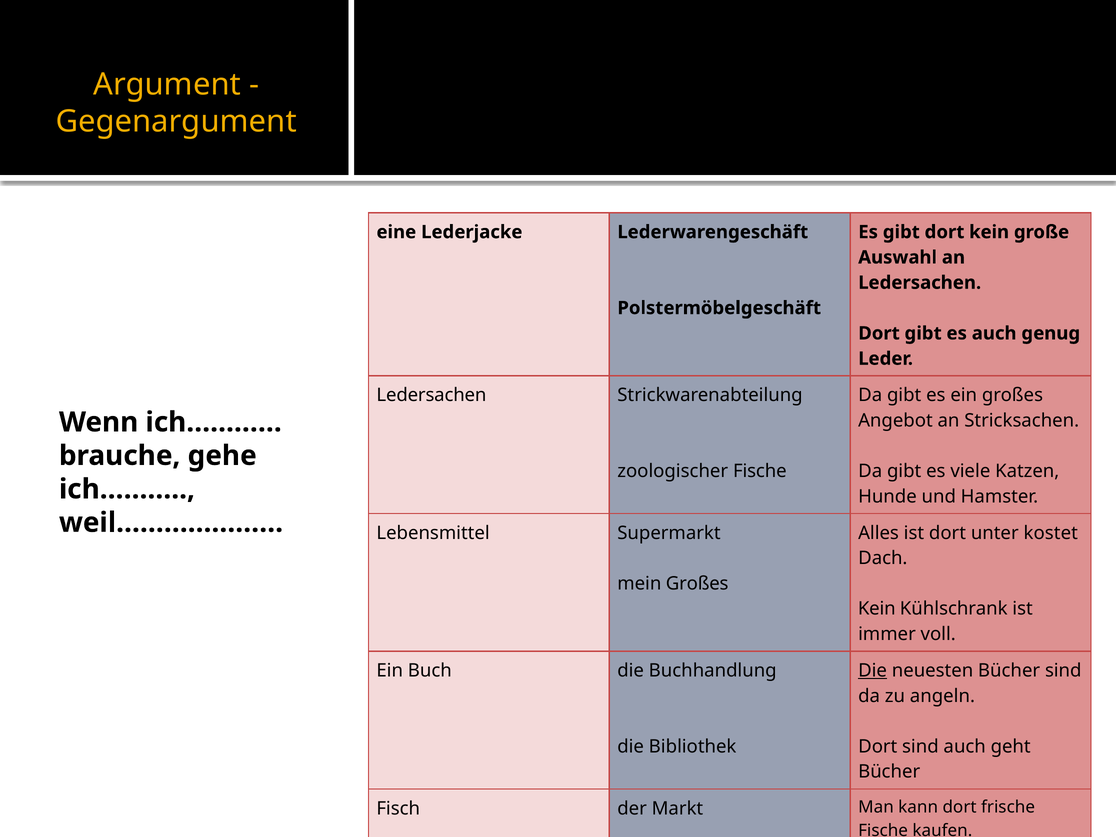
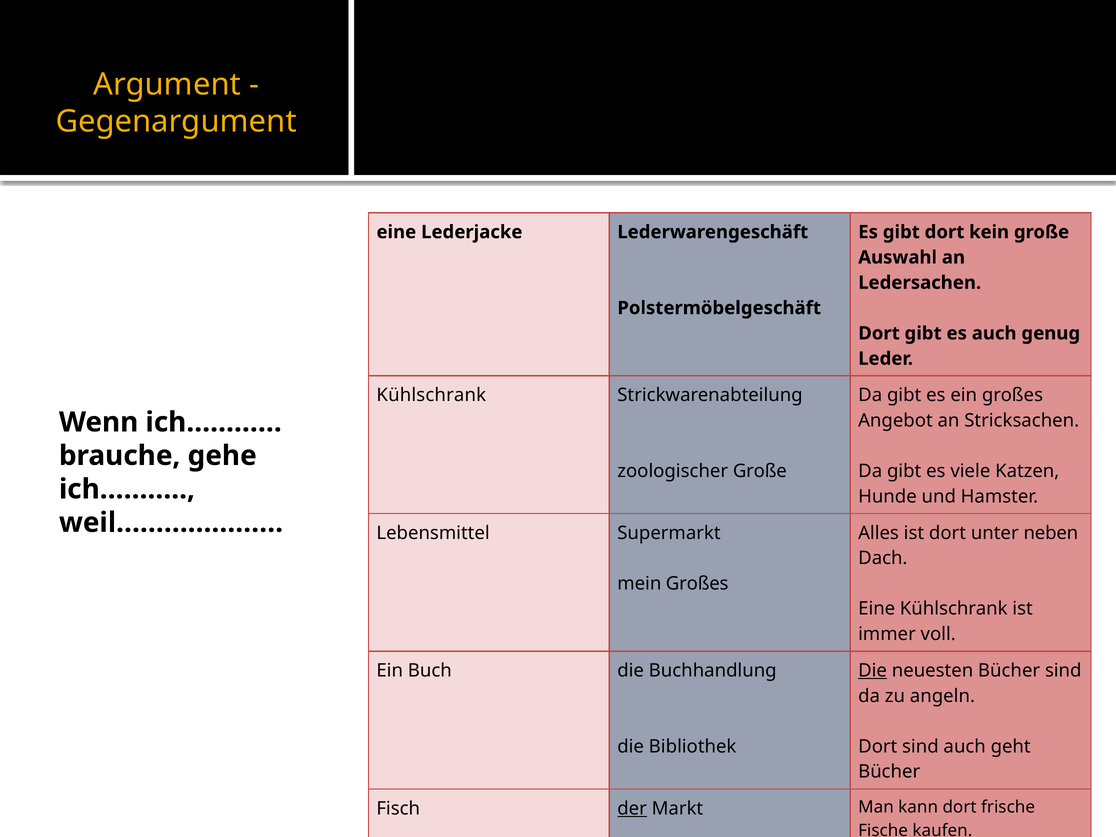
Ledersachen at (431, 395): Ledersachen -> Kühlschrank
zoologischer Fische: Fische -> Große
kostet: kostet -> neben
Kein at (877, 609): Kein -> Eine
der underline: none -> present
